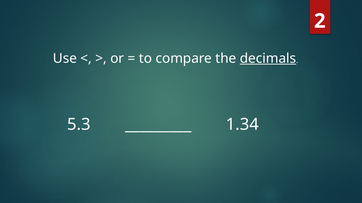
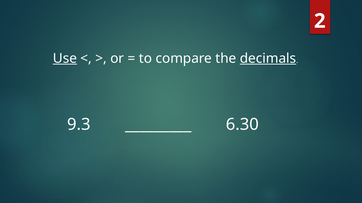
Use underline: none -> present
5.3: 5.3 -> 9.3
1.34: 1.34 -> 6.30
